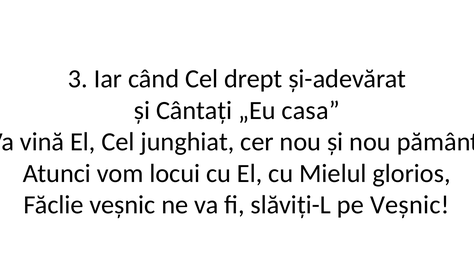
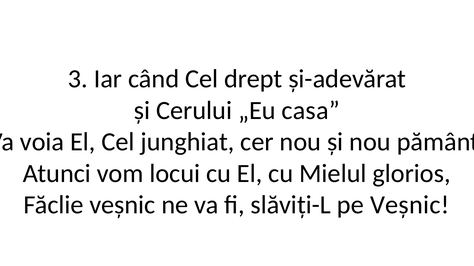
Cântați: Cântați -> Cerului
vină: vină -> voia
